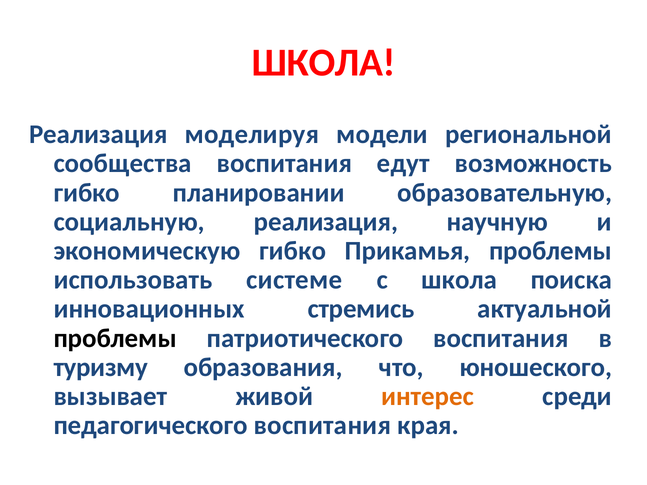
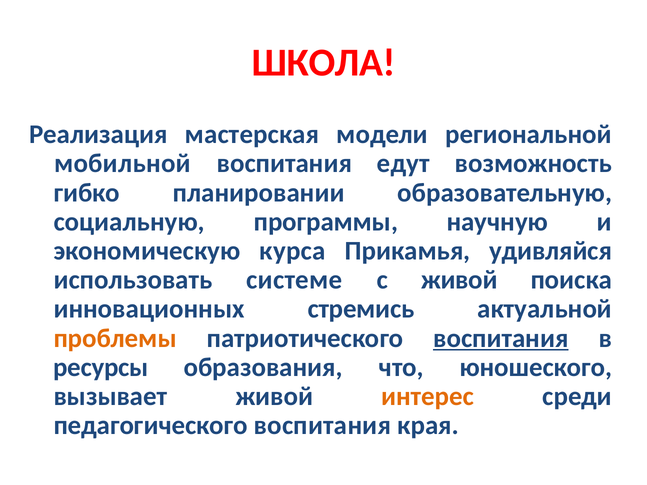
моделируя: моделируя -> мастерская
сообщества: сообщества -> мобильной
социальную реализация: реализация -> программы
экономическую гибко: гибко -> курса
Прикамья проблемы: проблемы -> удивляйся
с школа: школа -> живой
проблемы at (115, 338) colour: black -> orange
воспитания at (501, 338) underline: none -> present
туризму: туризму -> ресурсы
